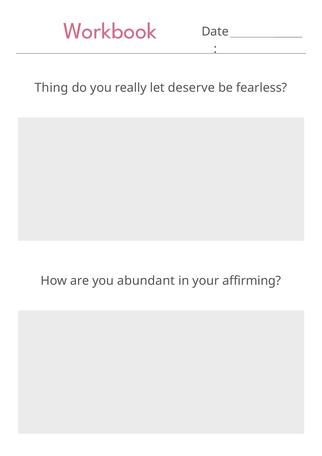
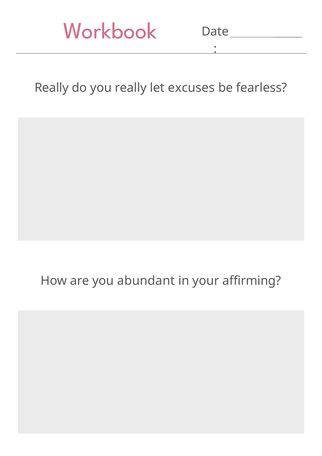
Thing at (51, 88): Thing -> Really
deserve: deserve -> excuses
